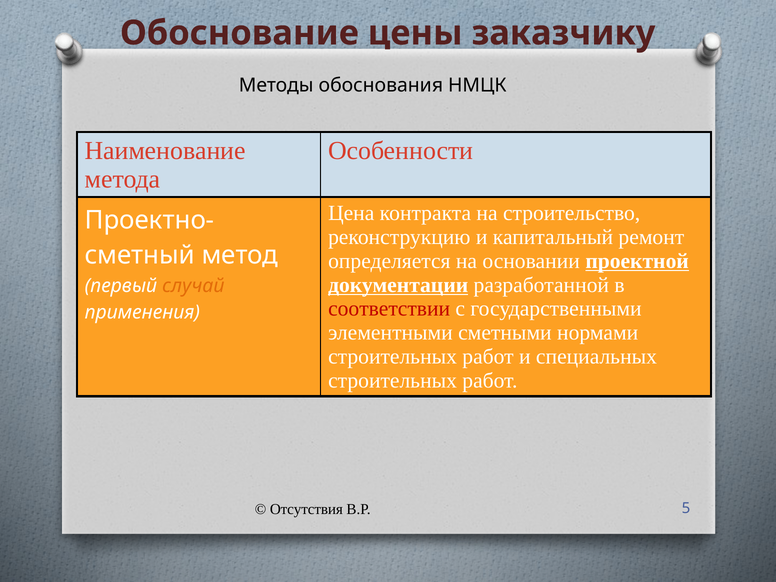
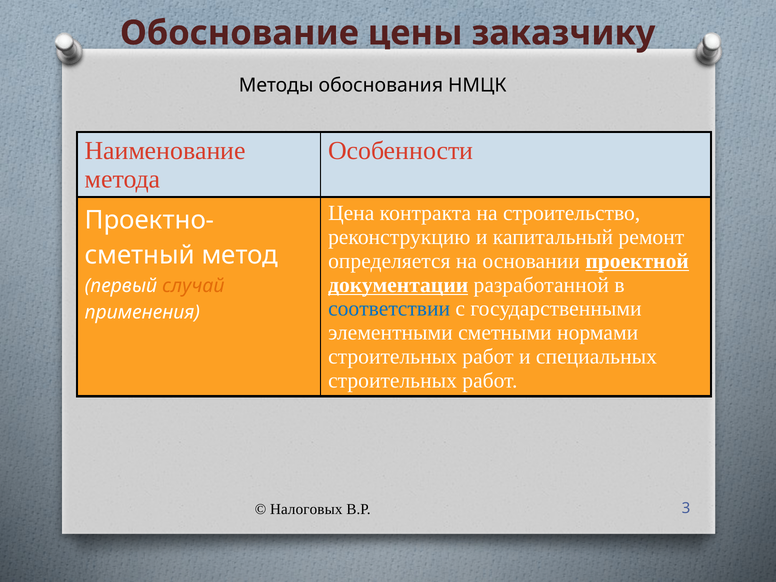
соответствии colour: red -> blue
Отсутствия: Отсутствия -> Налоговых
5: 5 -> 3
